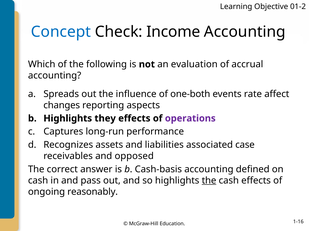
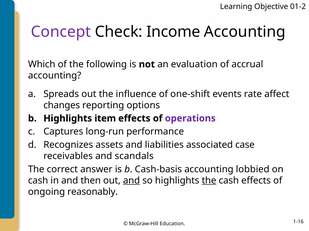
Concept colour: blue -> purple
one-both: one-both -> one-shift
aspects: aspects -> options
they: they -> item
opposed: opposed -> scandals
defined: defined -> lobbied
pass: pass -> then
and at (132, 181) underline: none -> present
